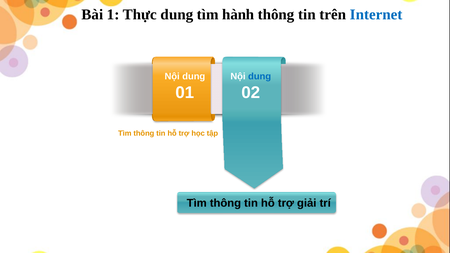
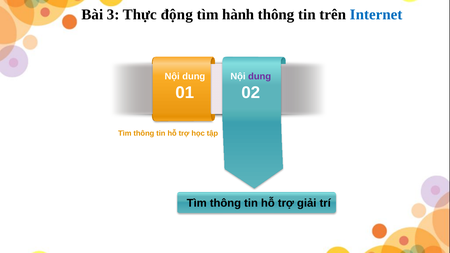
1: 1 -> 3
Thực dung: dung -> động
dung at (260, 76) colour: blue -> purple
